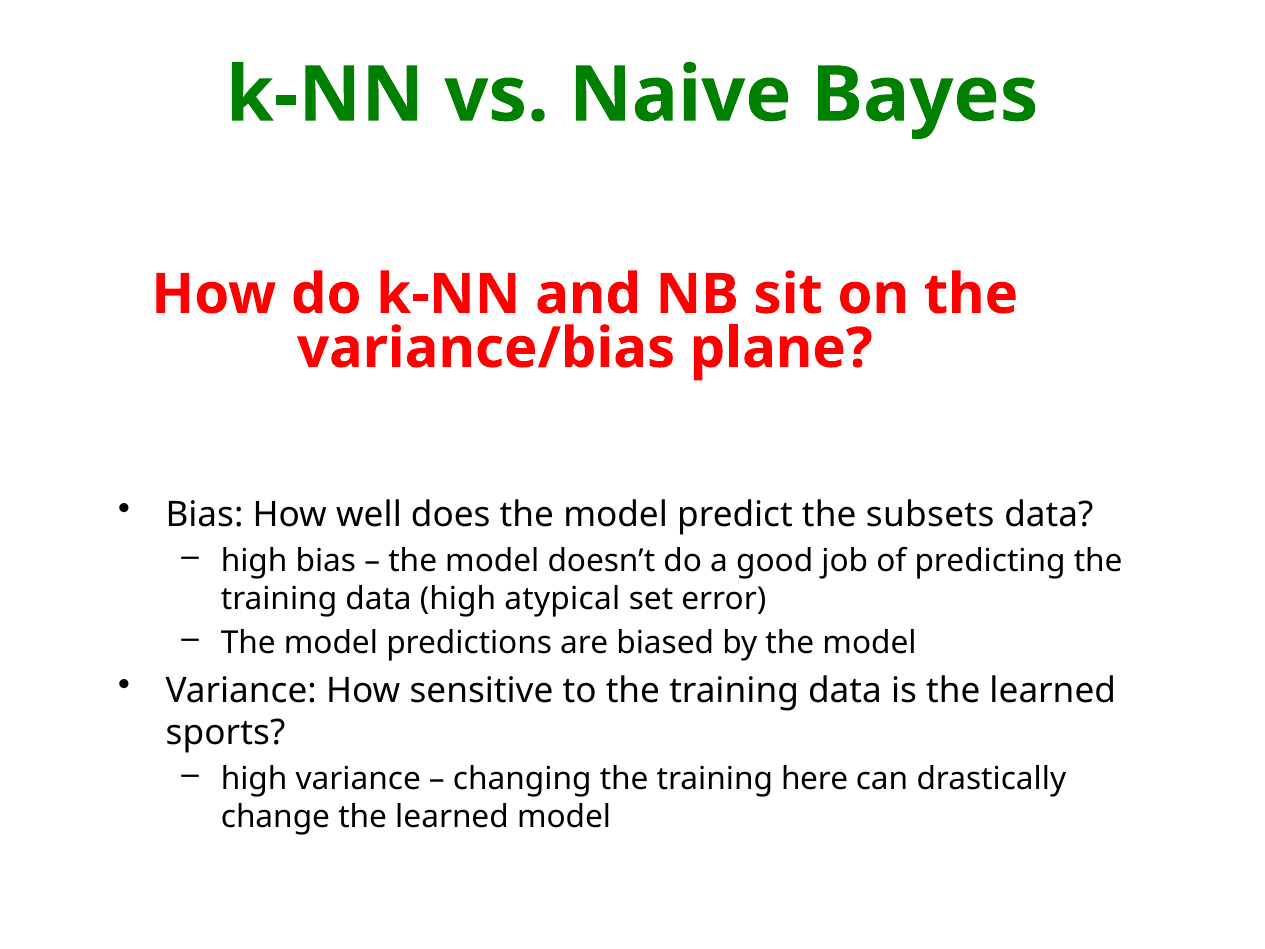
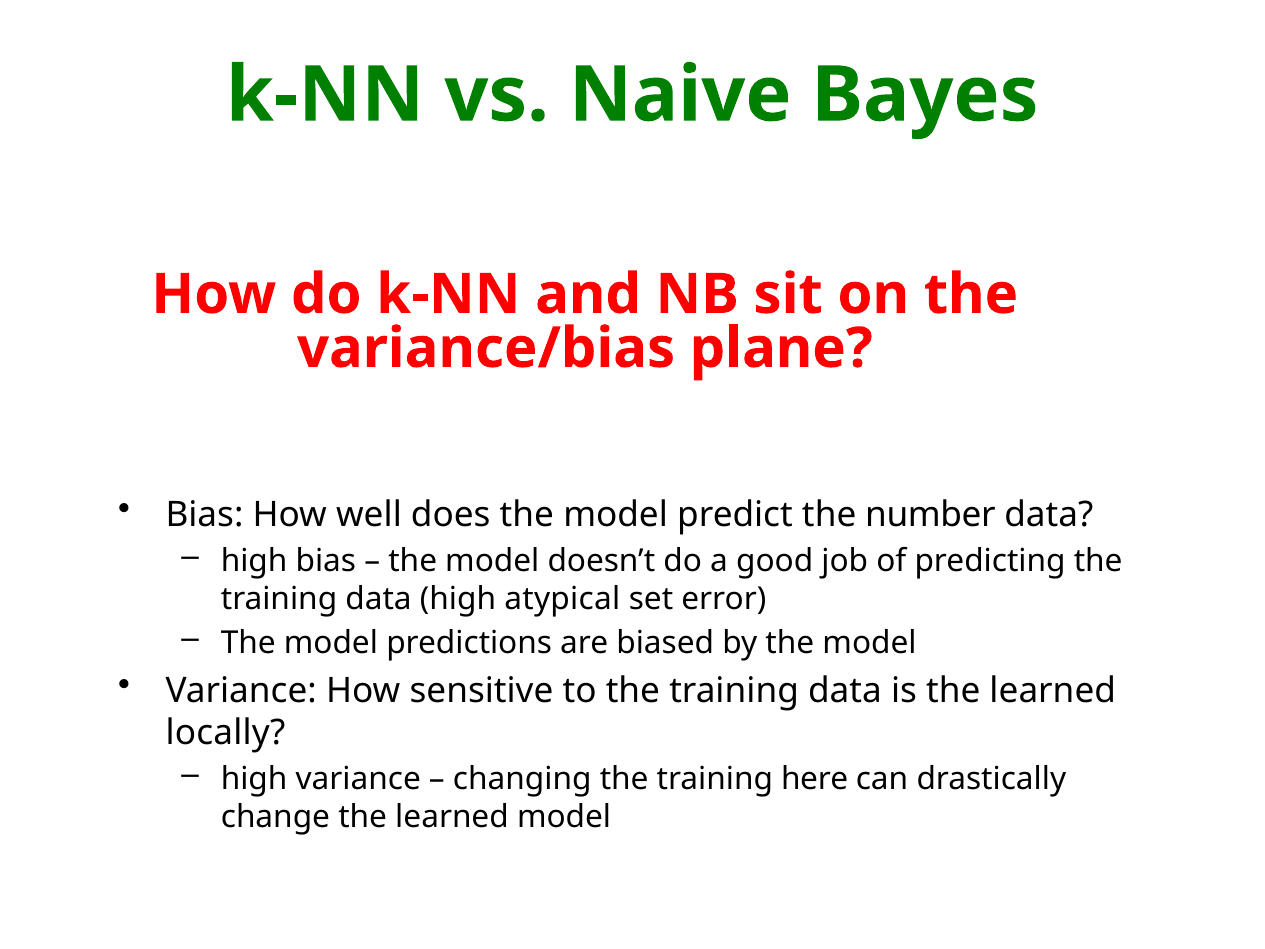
subsets: subsets -> number
sports: sports -> locally
